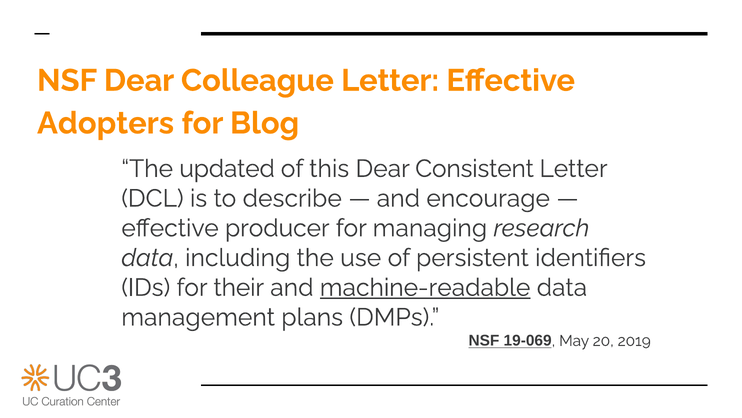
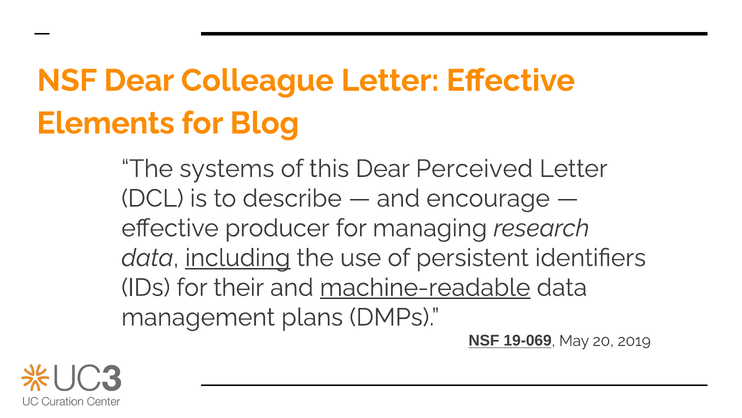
Adopters: Adopters -> Elements
updated: updated -> systems
Consistent: Consistent -> Perceived
including underline: none -> present
